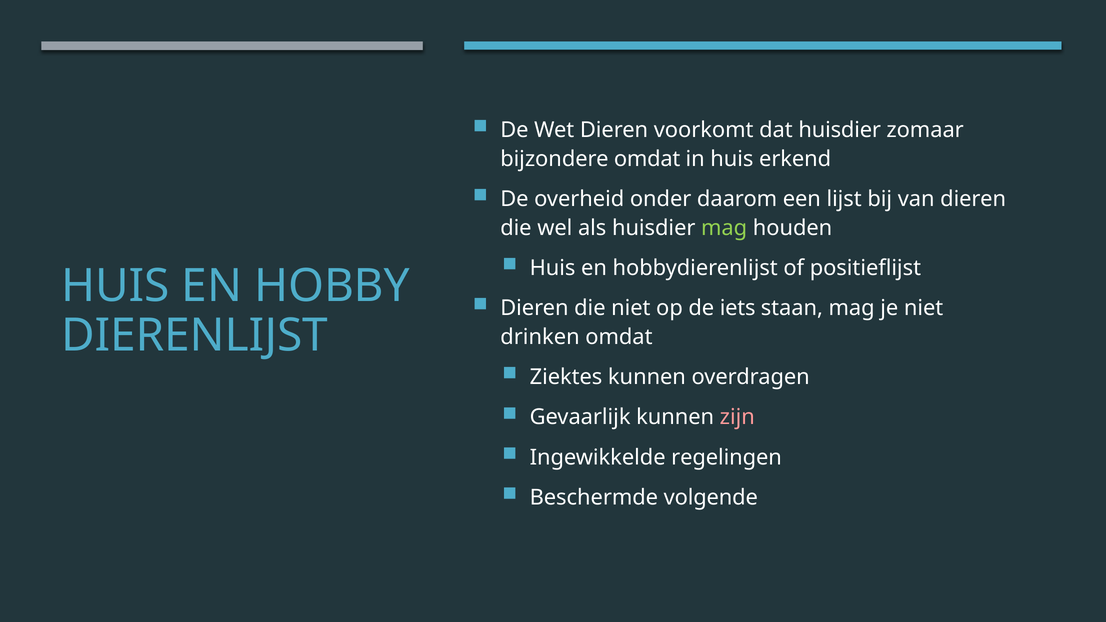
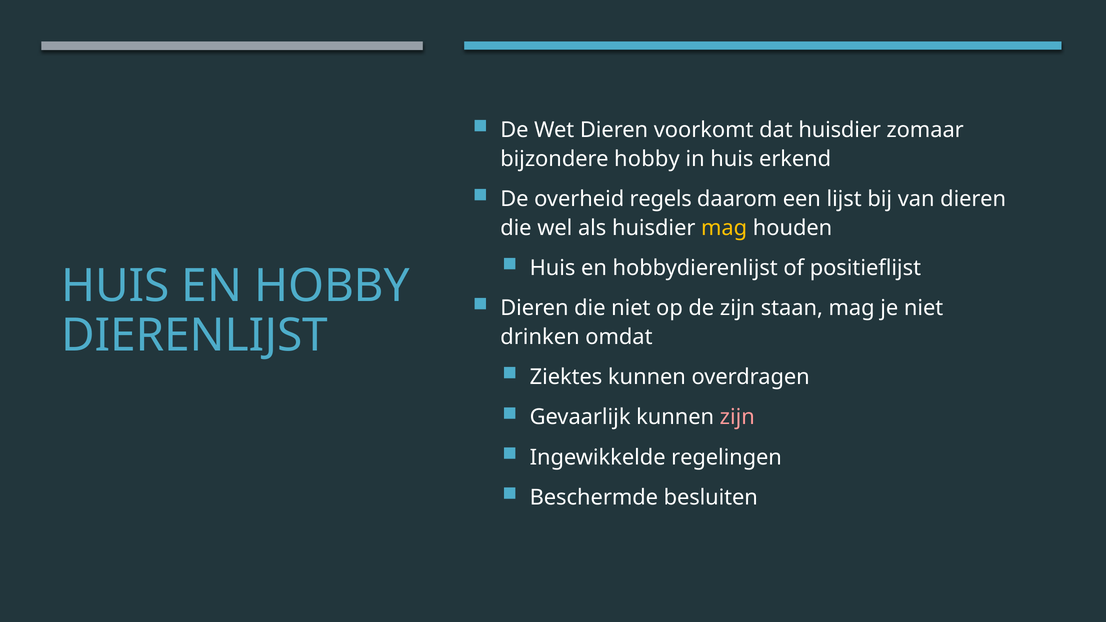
bijzondere omdat: omdat -> hobby
onder: onder -> regels
mag at (724, 228) colour: light green -> yellow
de iets: iets -> zijn
volgende: volgende -> besluiten
